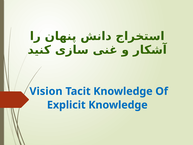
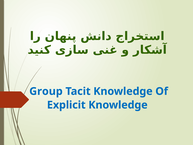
Vision: Vision -> Group
